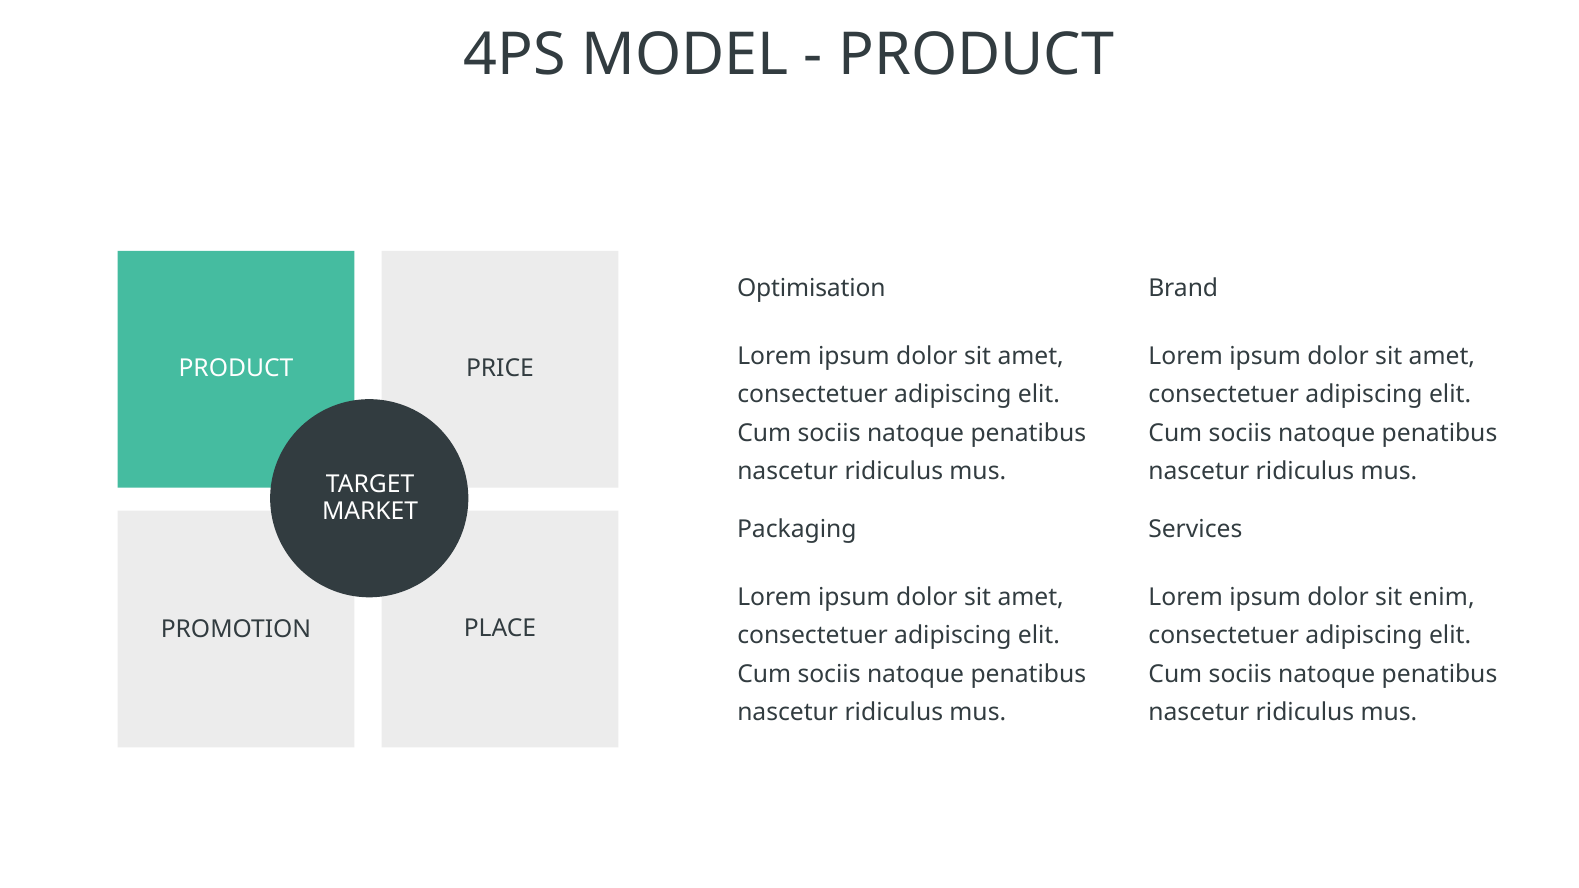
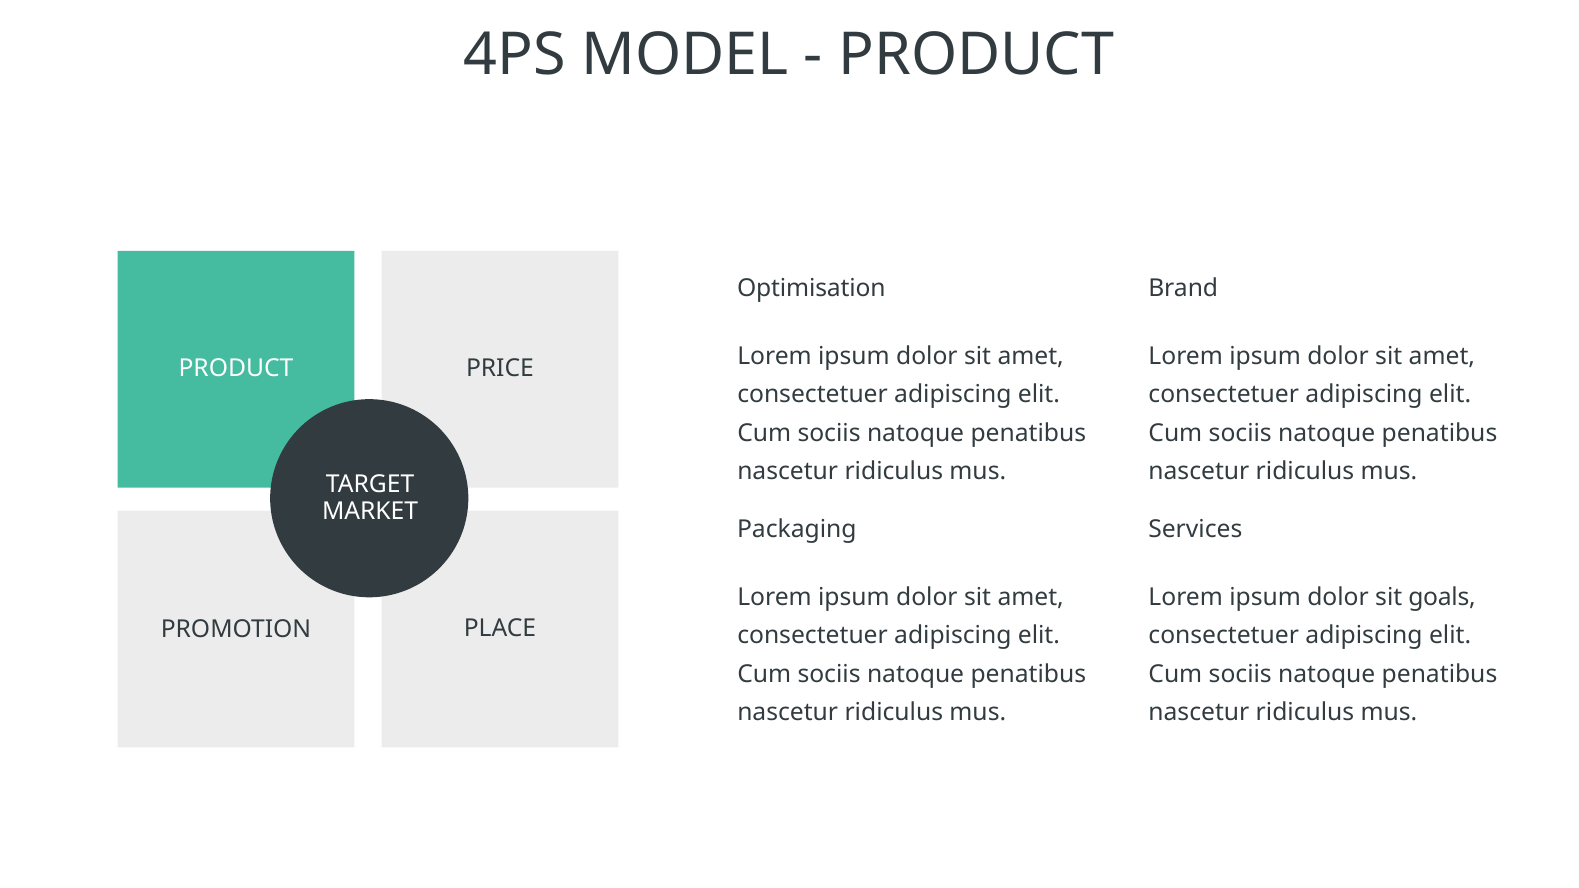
enim: enim -> goals
